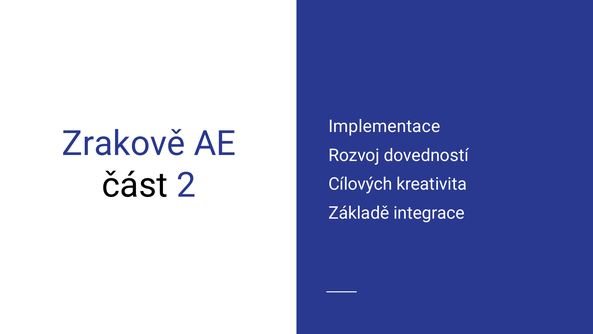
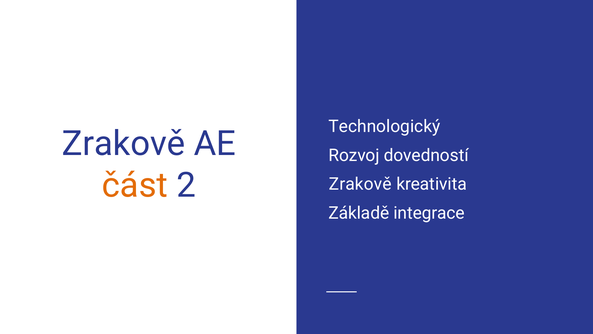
Implementace: Implementace -> Technologický
část colour: black -> orange
Cílových at (360, 184): Cílových -> Zrakově
